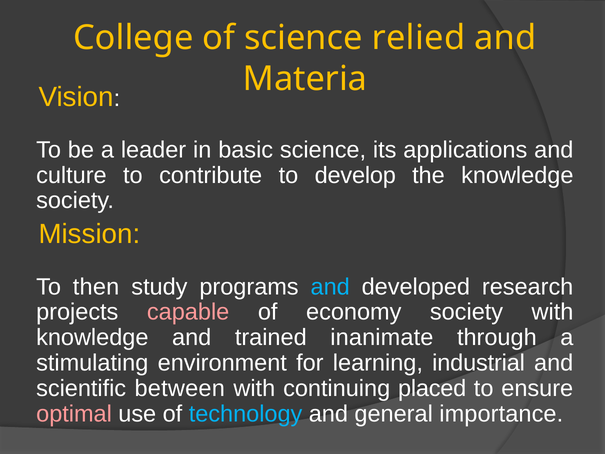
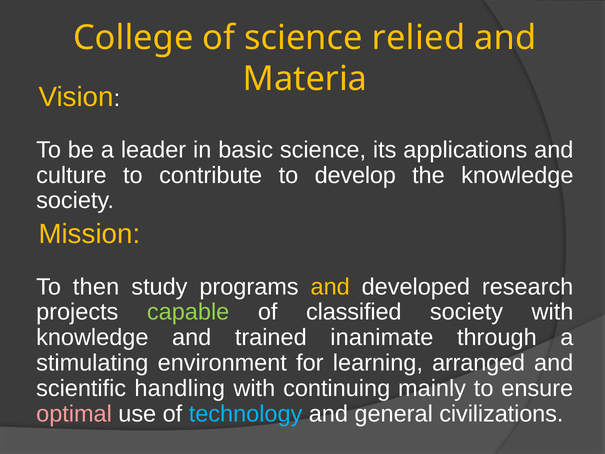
and at (330, 287) colour: light blue -> yellow
capable colour: pink -> light green
economy: economy -> classified
industrial: industrial -> arranged
between: between -> handling
placed: placed -> mainly
importance: importance -> civilizations
